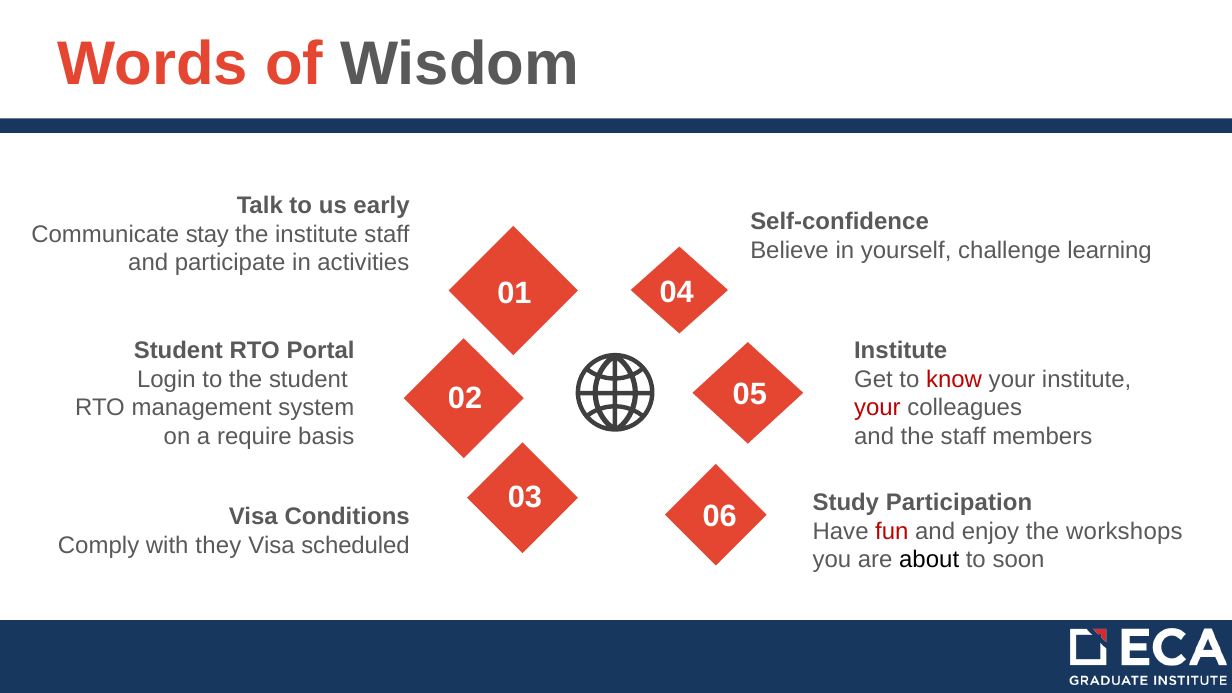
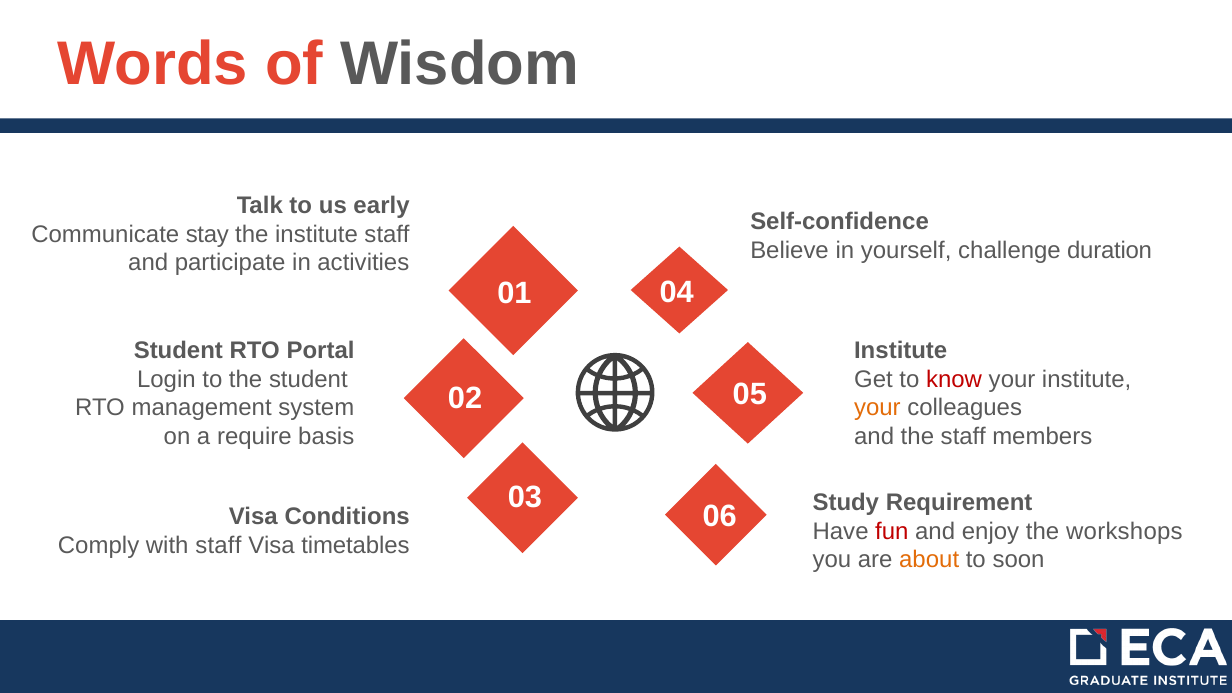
learning: learning -> duration
your at (877, 408) colour: red -> orange
Participation: Participation -> Requirement
with they: they -> staff
scheduled: scheduled -> timetables
about colour: black -> orange
